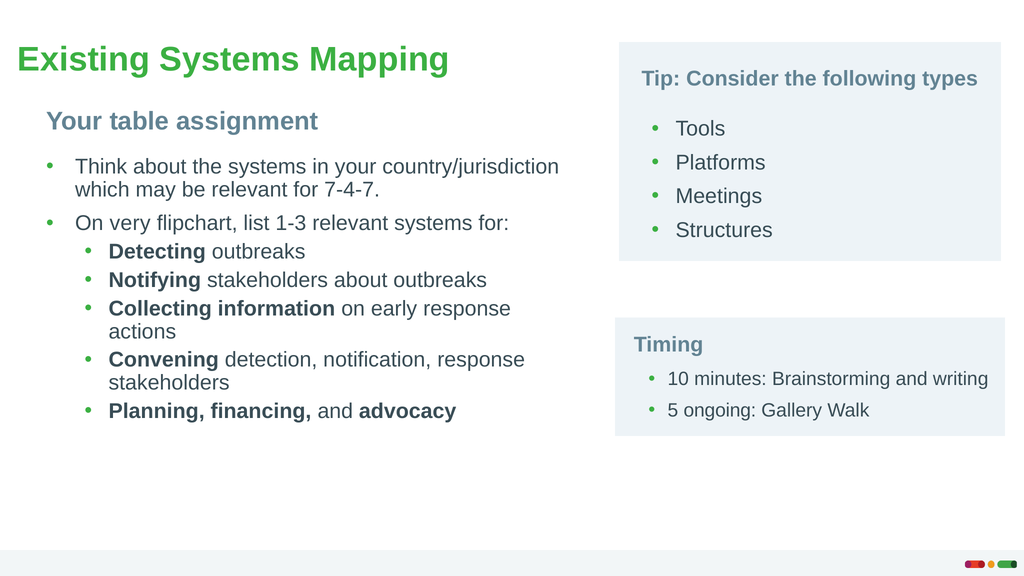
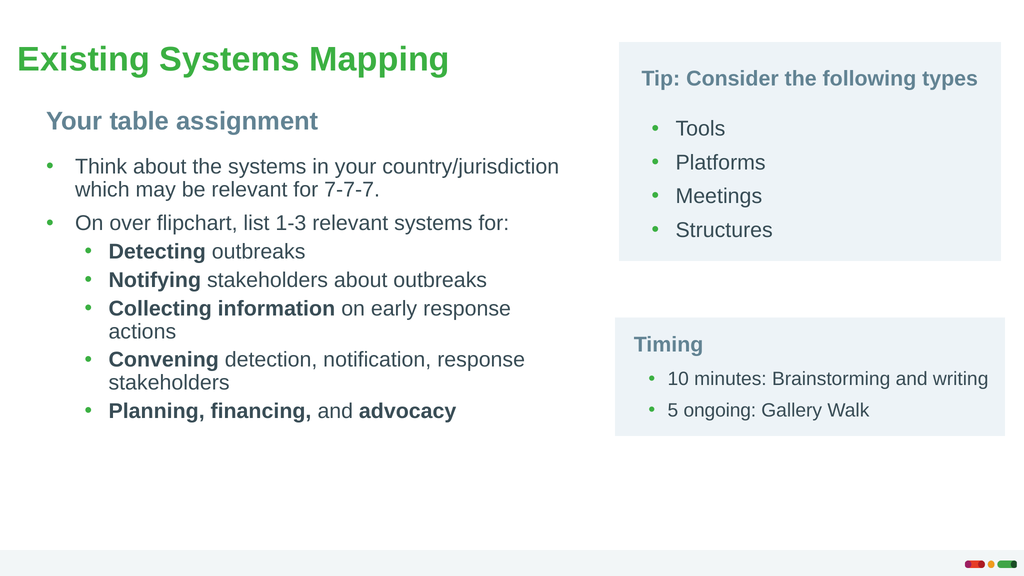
7-4-7: 7-4-7 -> 7-7-7
very: very -> over
